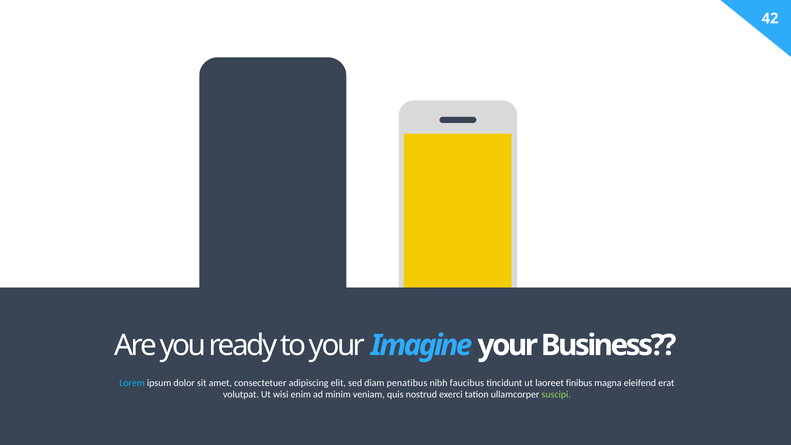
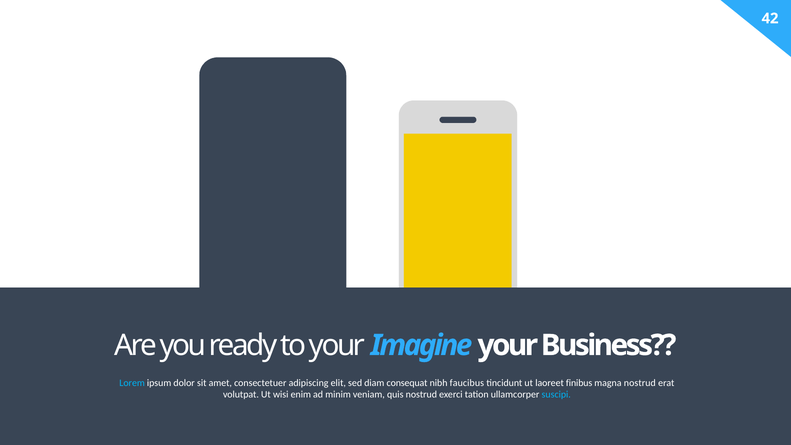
penatibus: penatibus -> consequat
magna eleifend: eleifend -> nostrud
suscipi colour: light green -> light blue
